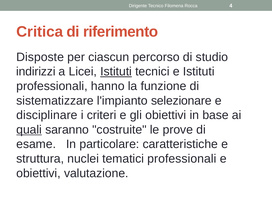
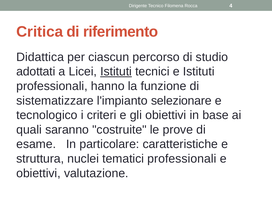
Disposte: Disposte -> Didattica
indirizzi: indirizzi -> adottati
disciplinare: disciplinare -> tecnologico
quali underline: present -> none
